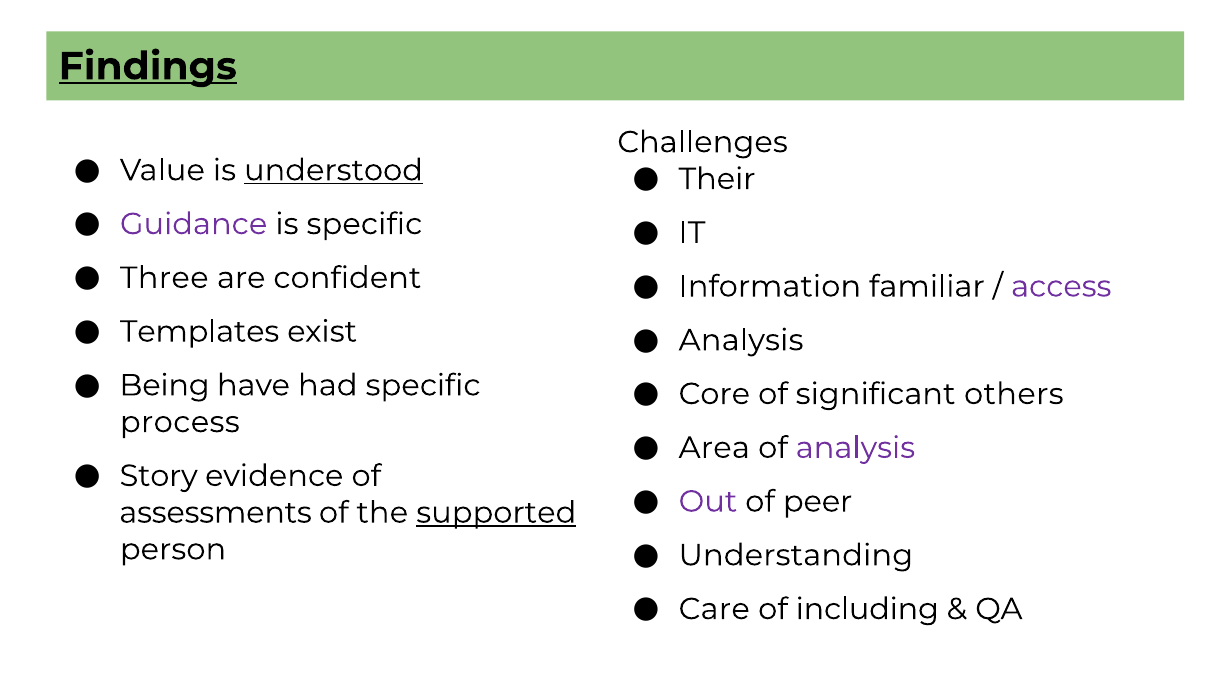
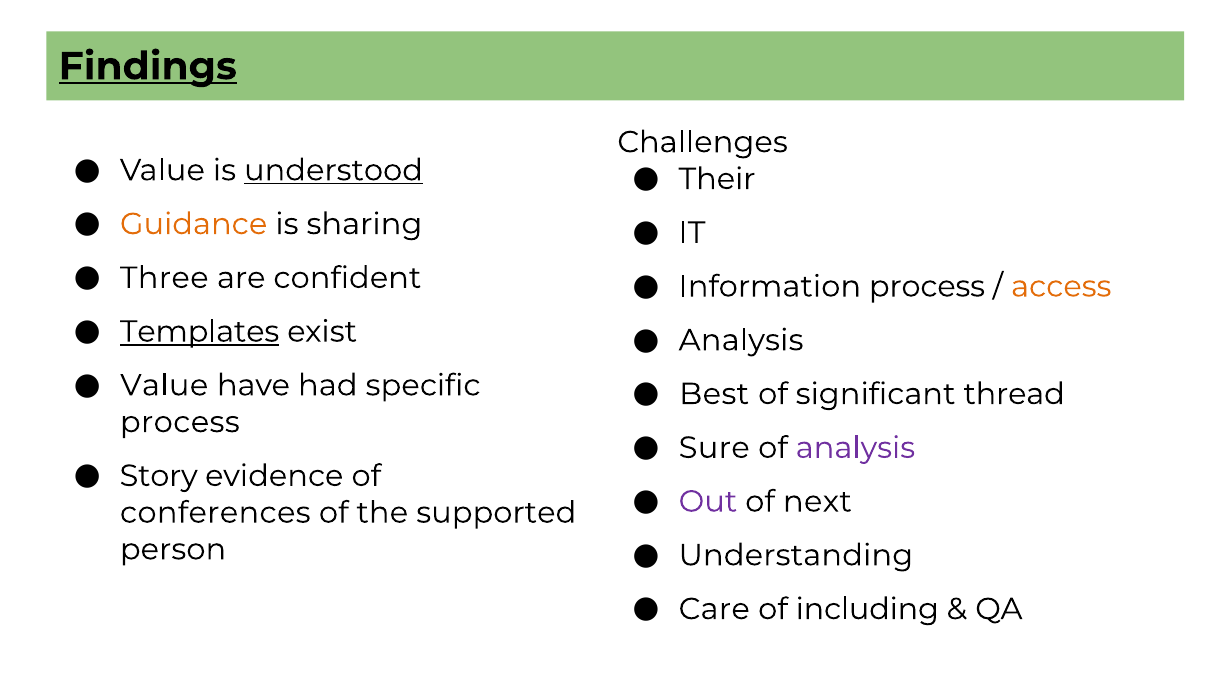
Guidance colour: purple -> orange
is specific: specific -> sharing
Information familiar: familiar -> process
access colour: purple -> orange
Templates underline: none -> present
Being at (165, 386): Being -> Value
Core: Core -> Best
others: others -> thread
Area: Area -> Sure
peer: peer -> next
assessments: assessments -> conferences
supported underline: present -> none
